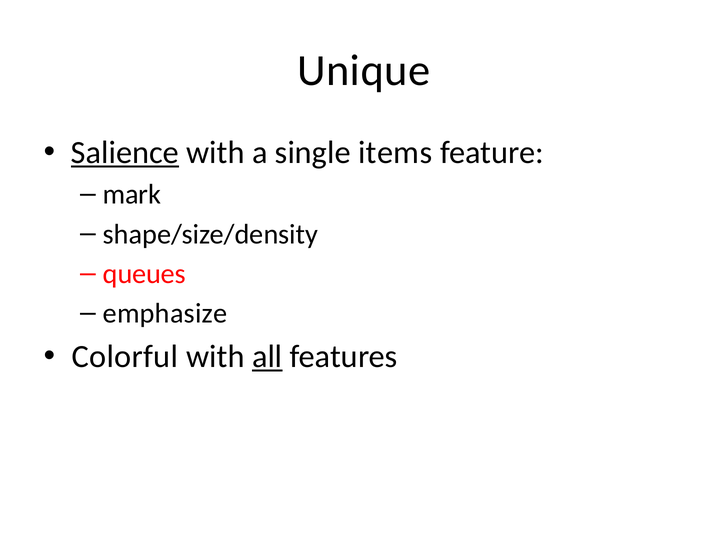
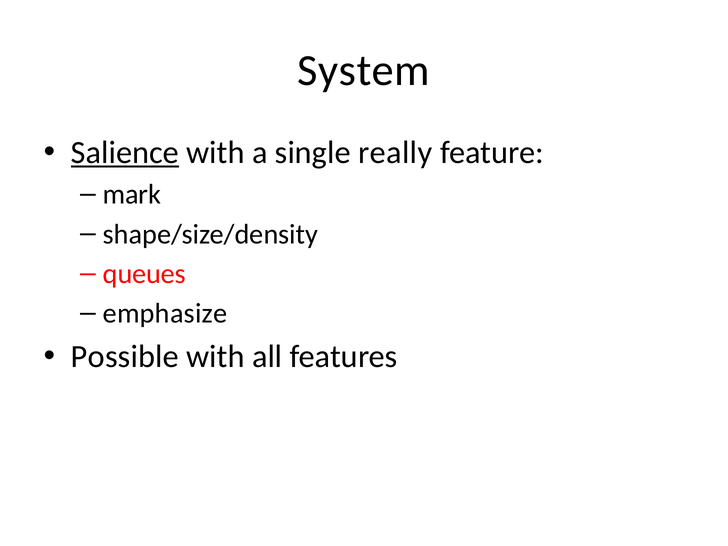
Unique: Unique -> System
items: items -> really
Colorful: Colorful -> Possible
all underline: present -> none
